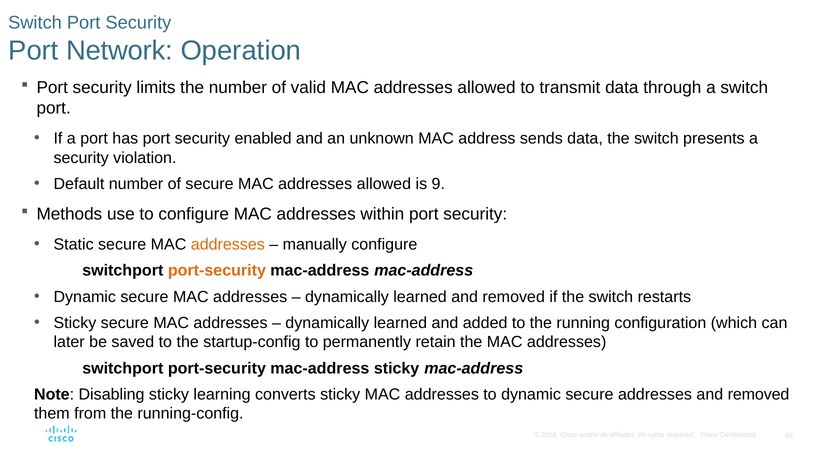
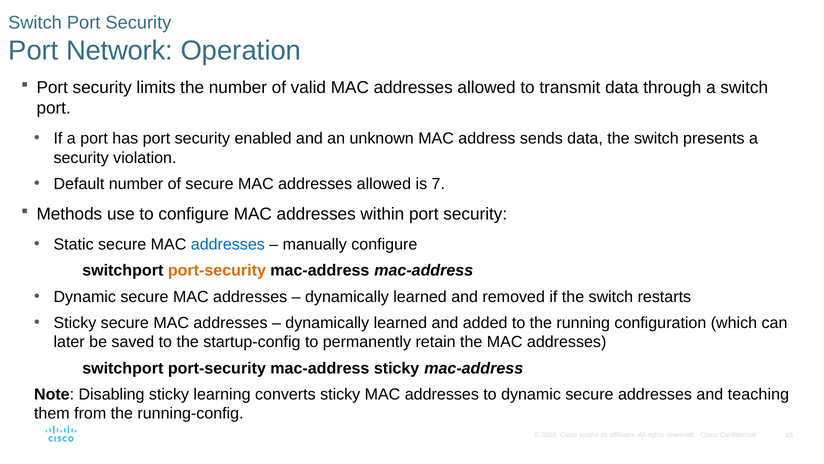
9: 9 -> 7
addresses at (228, 244) colour: orange -> blue
addresses and removed: removed -> teaching
